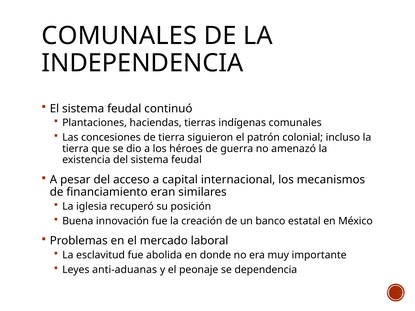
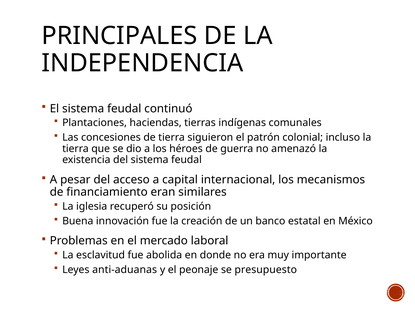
COMUNALES at (119, 36): COMUNALES -> PRINCIPALES
dependencia: dependencia -> presupuesto
